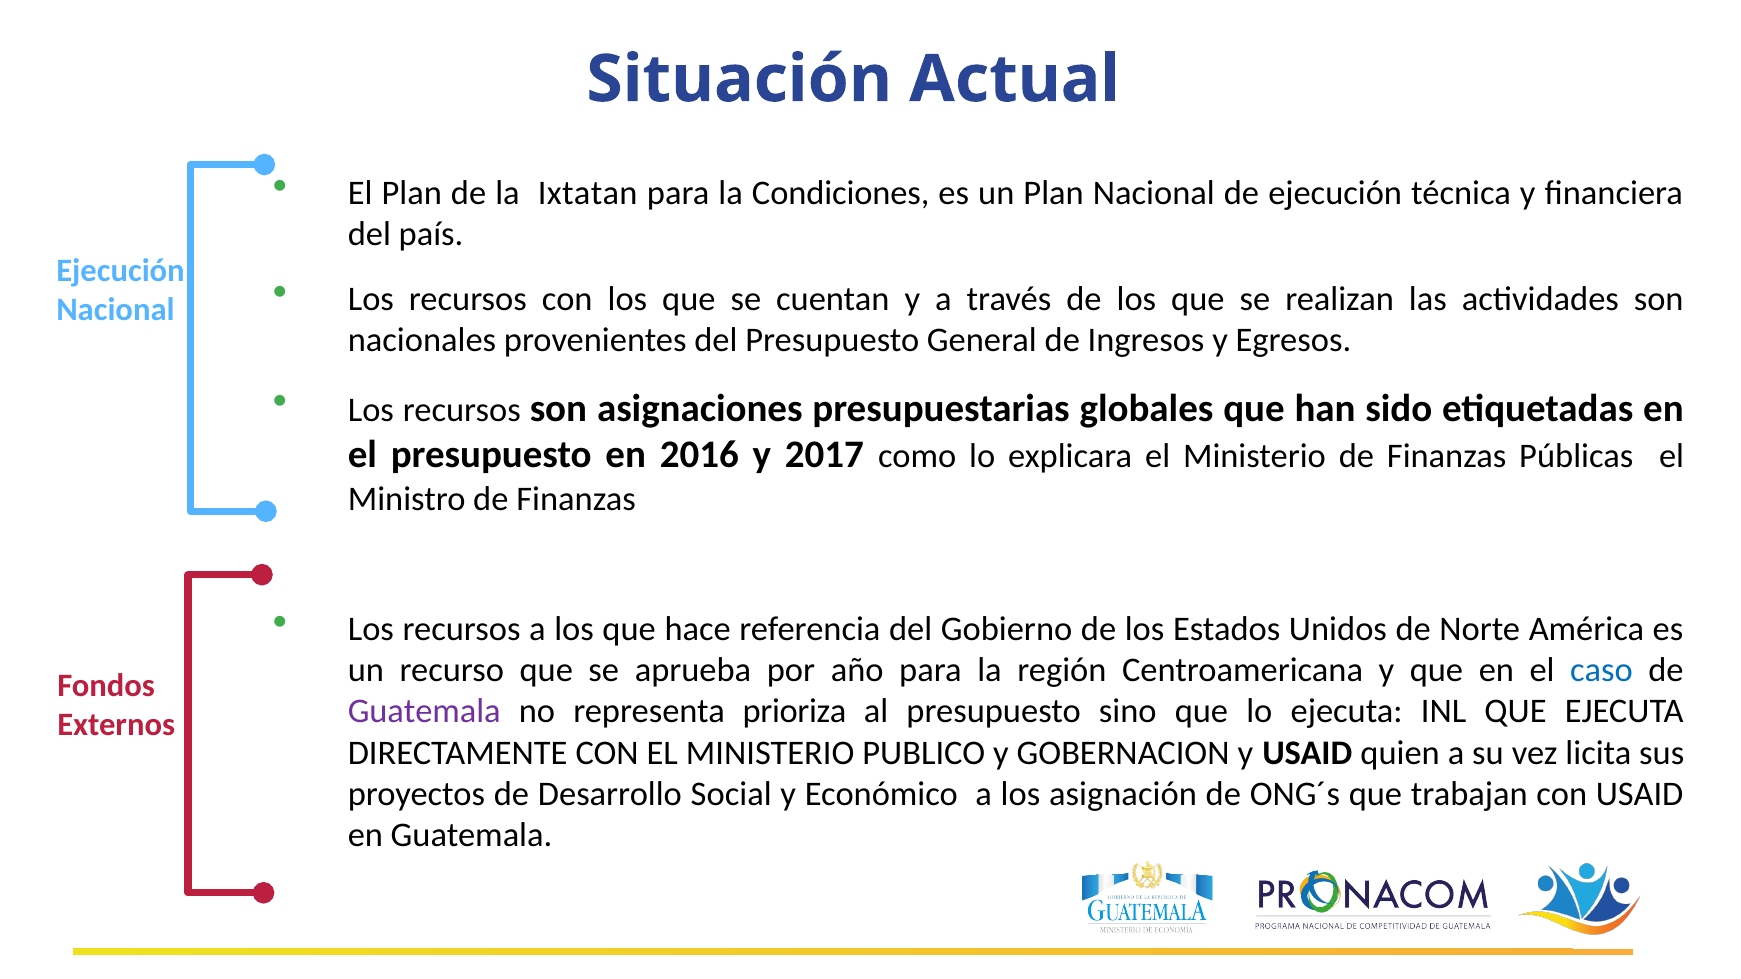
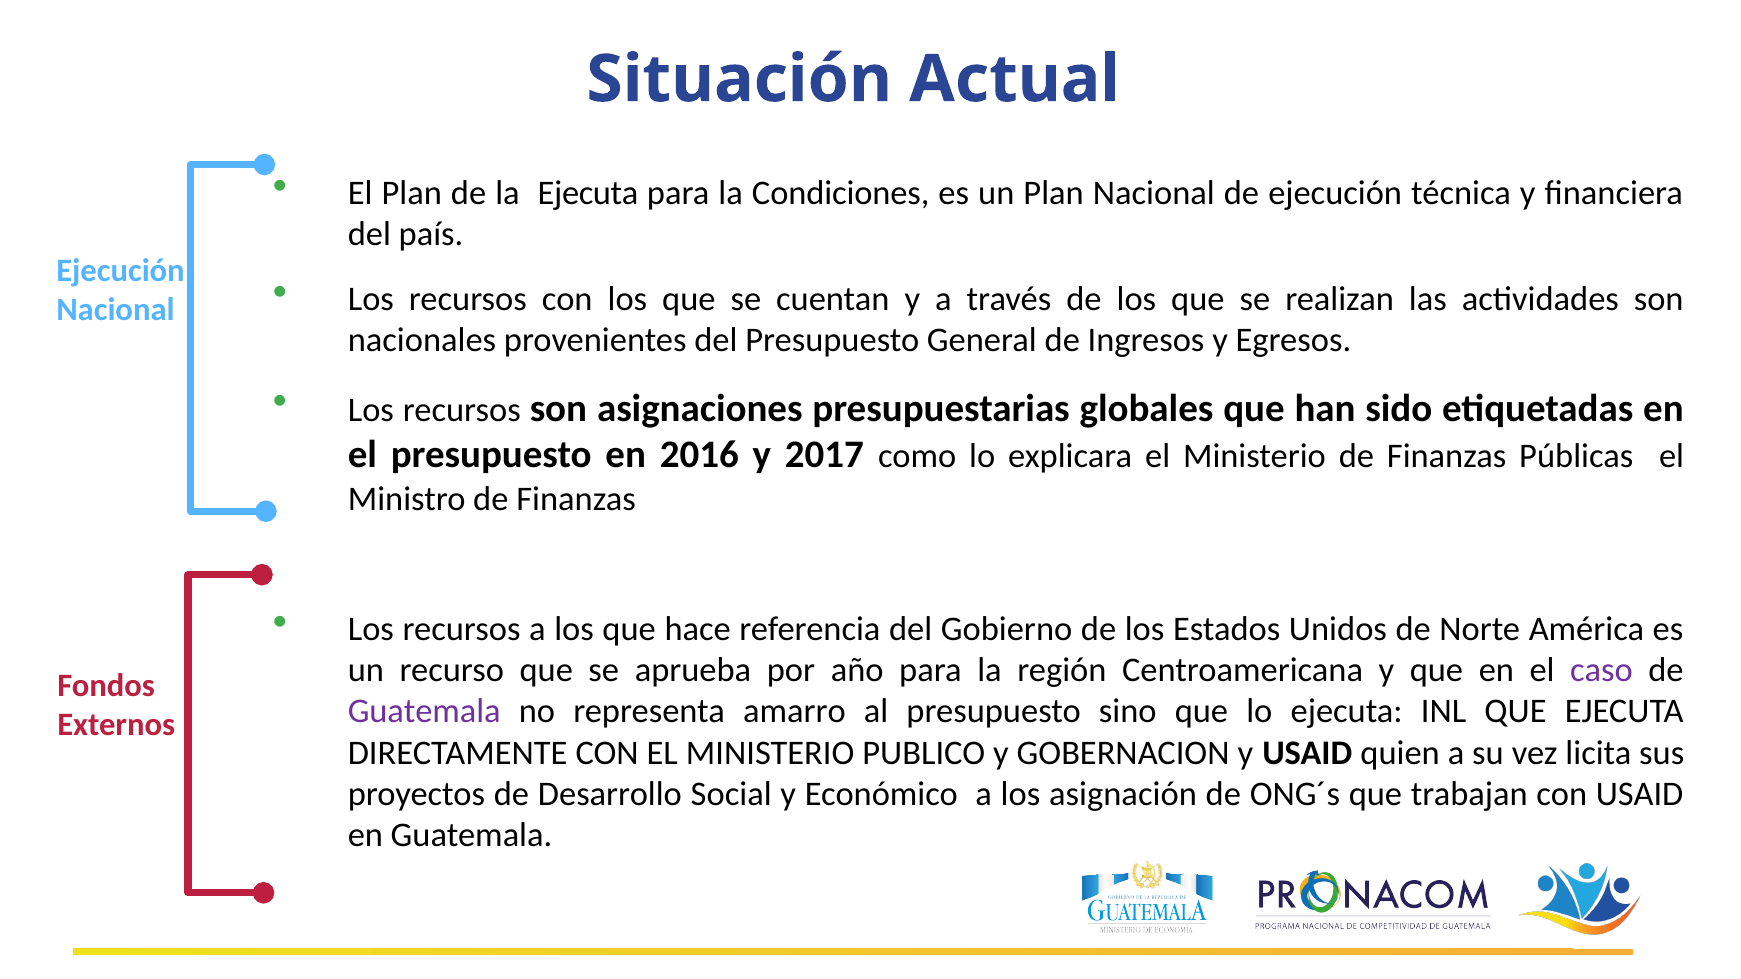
la Ixtatan: Ixtatan -> Ejecuta
caso colour: blue -> purple
prioriza: prioriza -> amarro
